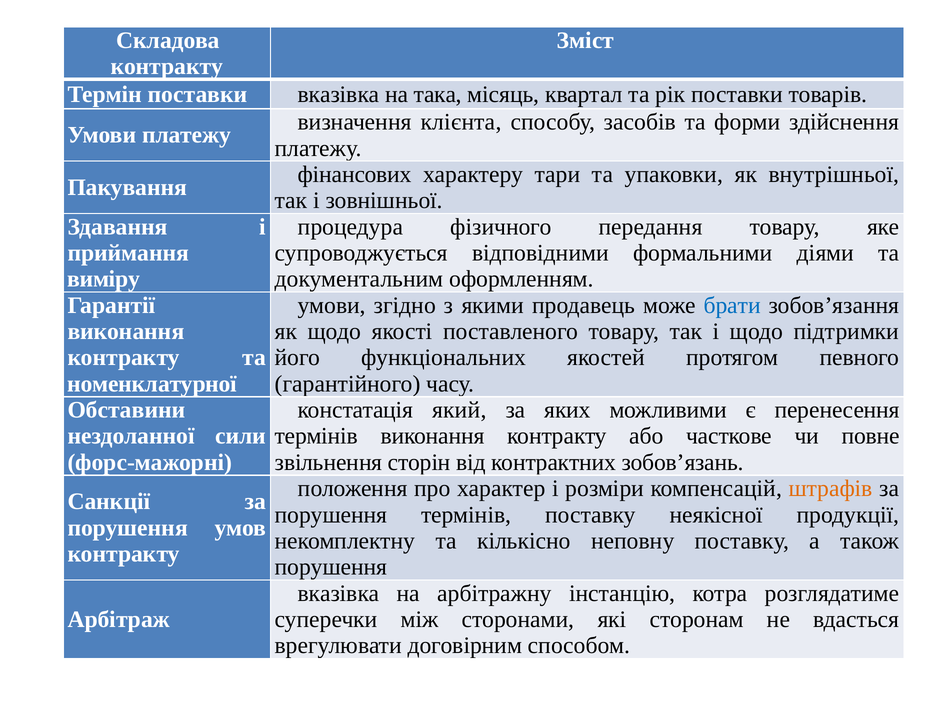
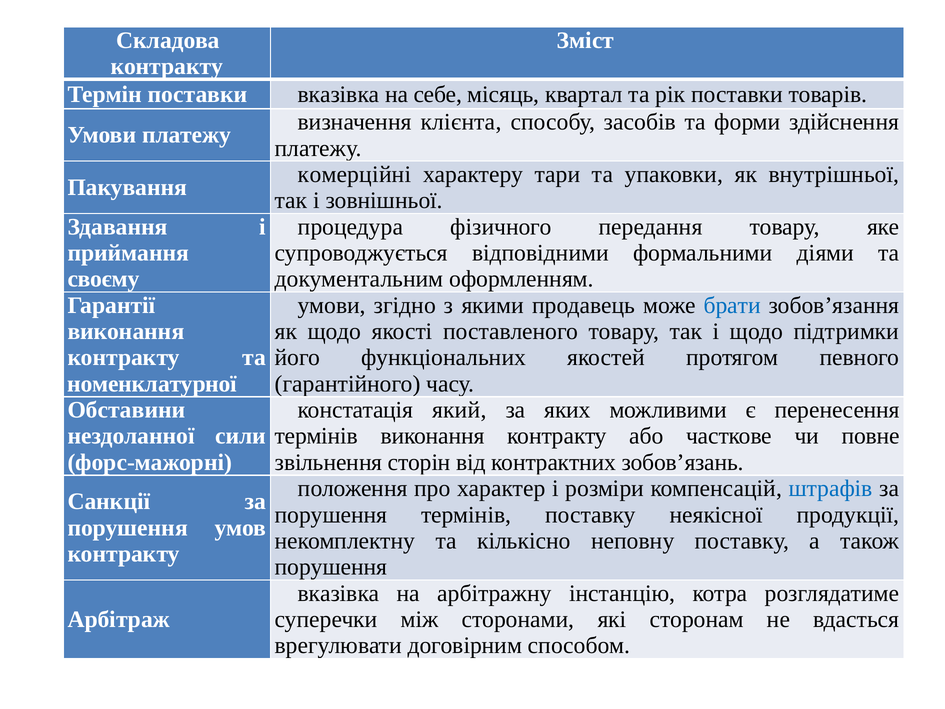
така: така -> себе
фінансових: фінансових -> комерційні
виміру: виміру -> своєму
штрафів colour: orange -> blue
